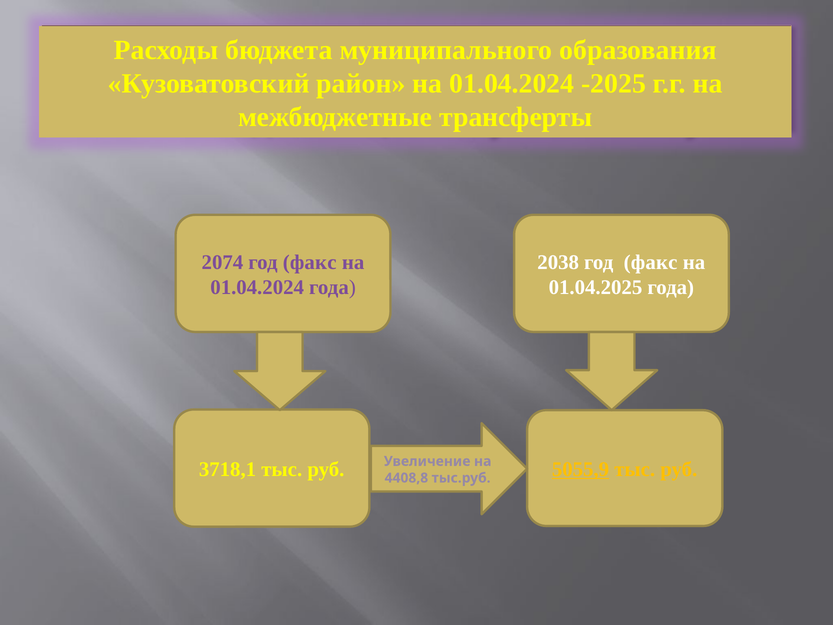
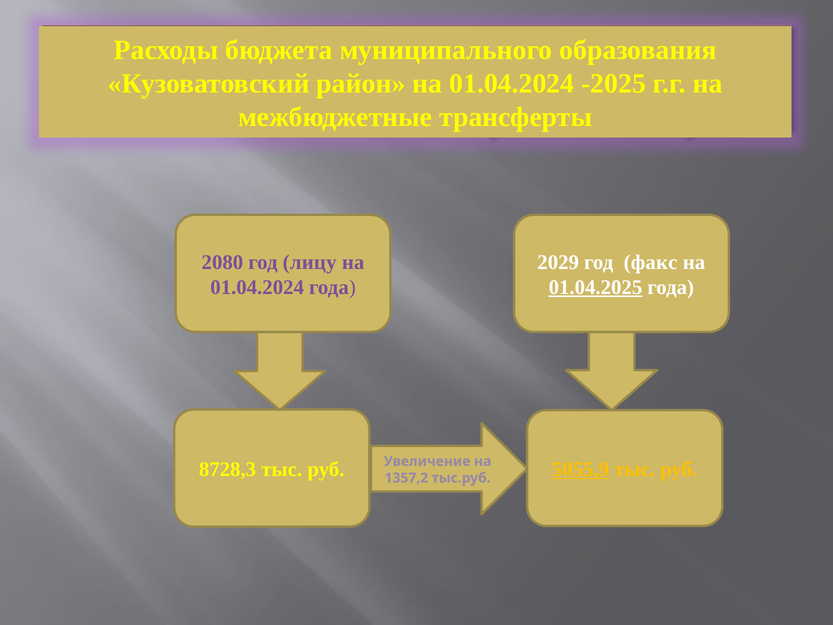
2074: 2074 -> 2080
факс at (310, 262): факс -> лицу
2038: 2038 -> 2029
01.04.2025 underline: none -> present
3718,1: 3718,1 -> 8728,3
4408,8: 4408,8 -> 1357,2
